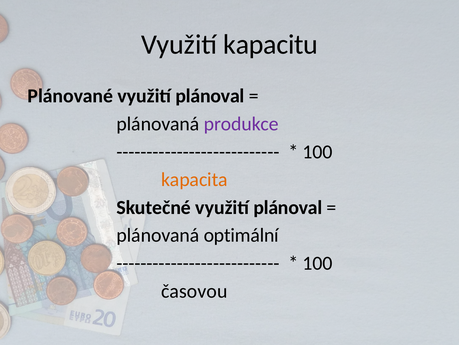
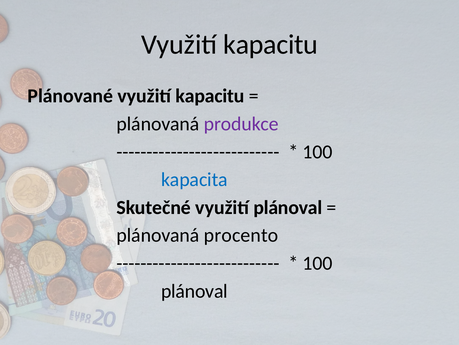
Plánované využití plánoval: plánoval -> kapacitu
kapacita colour: orange -> blue
optimální: optimální -> procento
časovou at (194, 291): časovou -> plánoval
